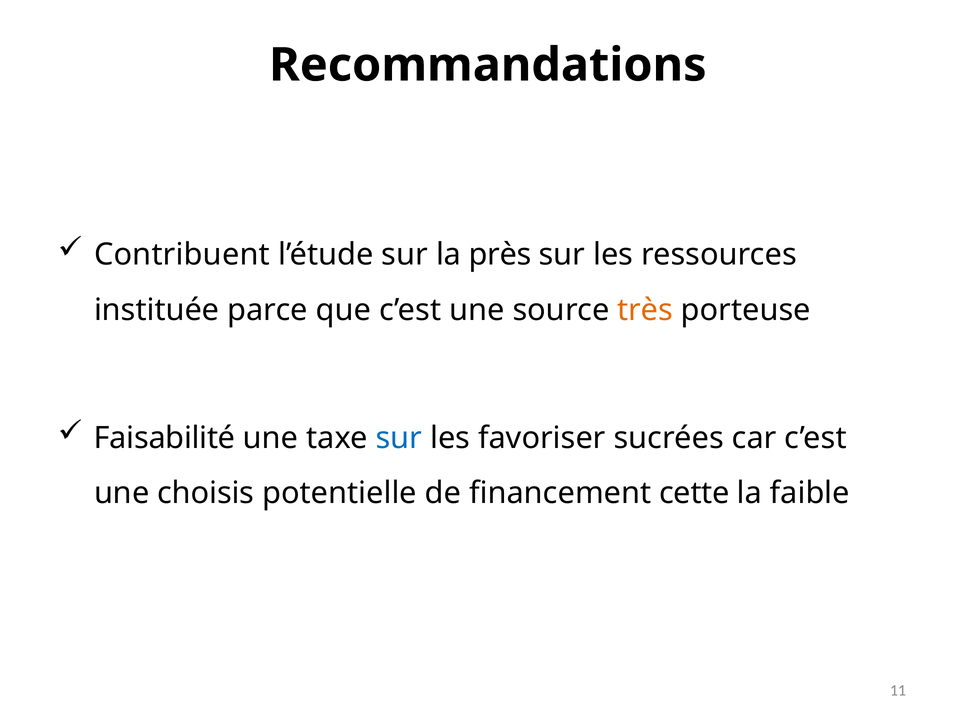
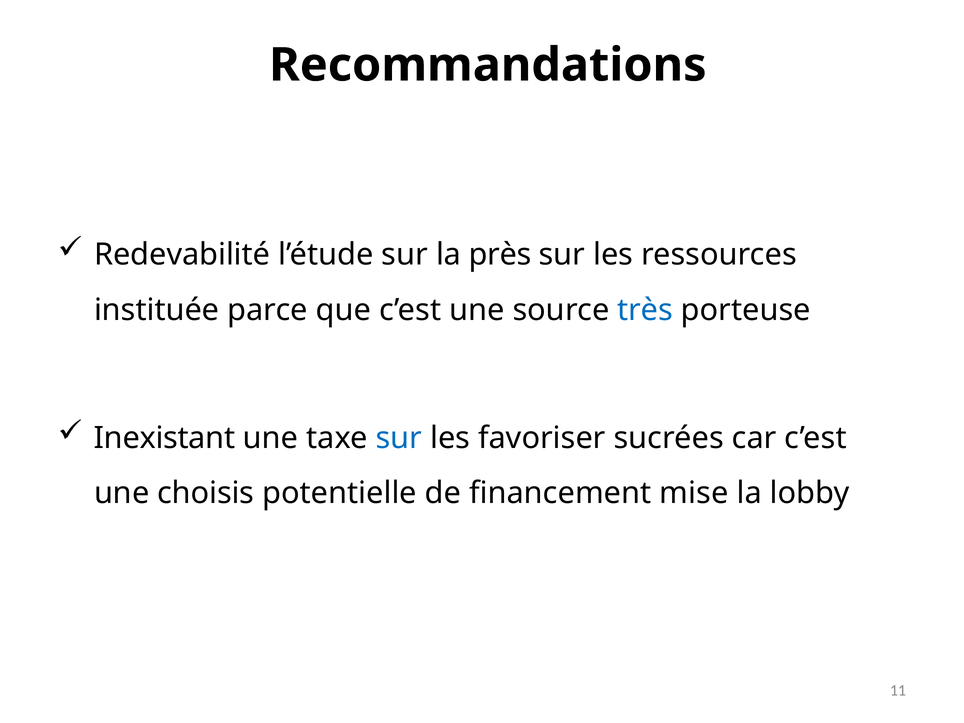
Contribuent: Contribuent -> Redevabilité
très colour: orange -> blue
Faisabilité: Faisabilité -> Inexistant
cette: cette -> mise
faible: faible -> lobby
